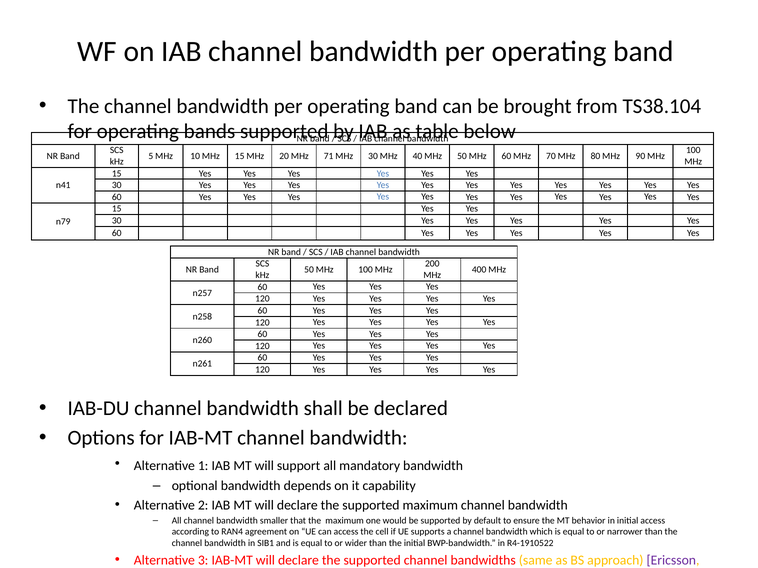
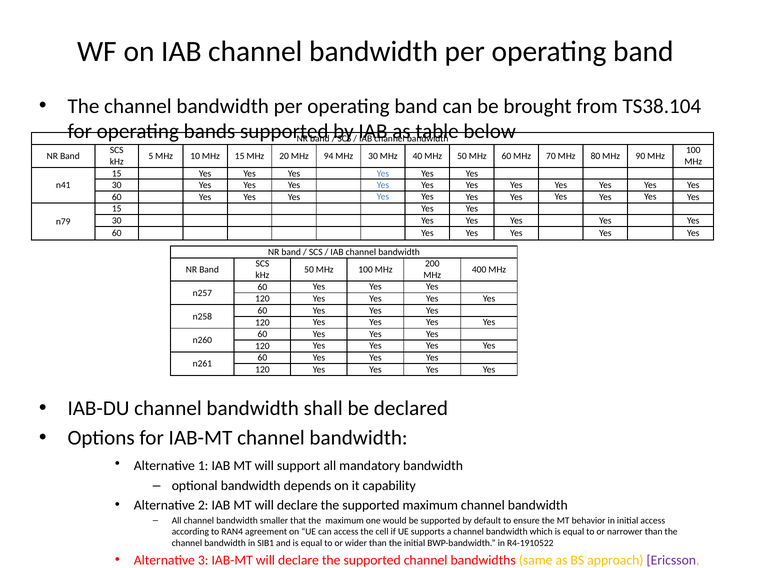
71: 71 -> 94
